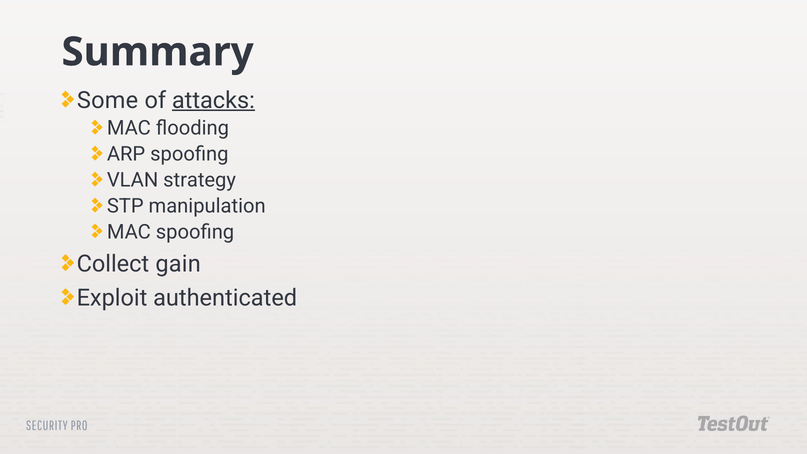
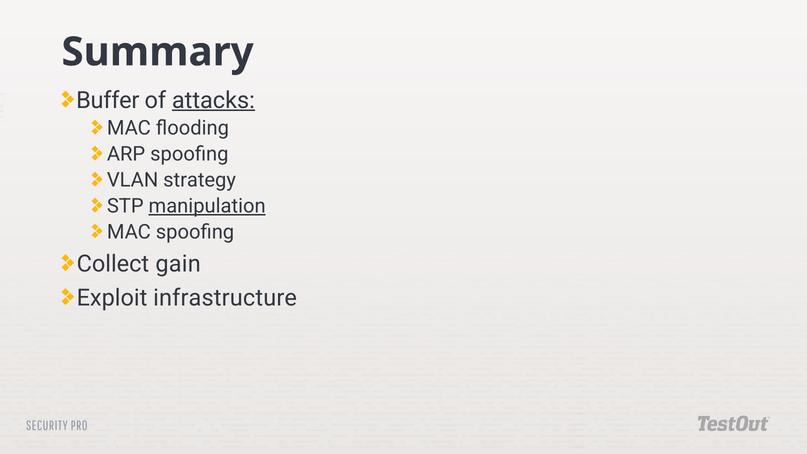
Some: Some -> Buffer
manipulation underline: none -> present
authenticated: authenticated -> infrastructure
